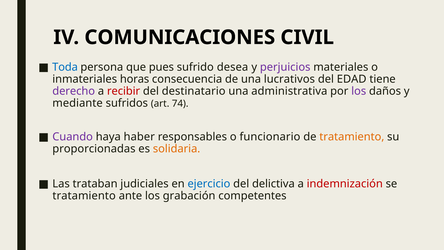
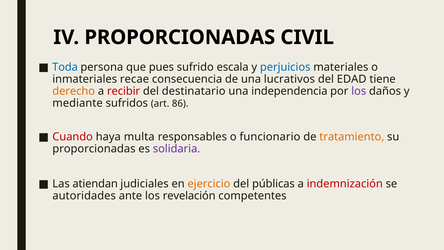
IV COMUNICACIONES: COMUNICACIONES -> PROPORCIONADAS
desea: desea -> escala
perjuicios colour: purple -> blue
horas: horas -> recae
derecho colour: purple -> orange
administrativa: administrativa -> independencia
74: 74 -> 86
Cuando colour: purple -> red
haber: haber -> multa
solidaria colour: orange -> purple
trataban: trataban -> atiendan
ejercicio colour: blue -> orange
delictiva: delictiva -> públicas
tratamiento at (84, 196): tratamiento -> autoridades
grabación: grabación -> revelación
